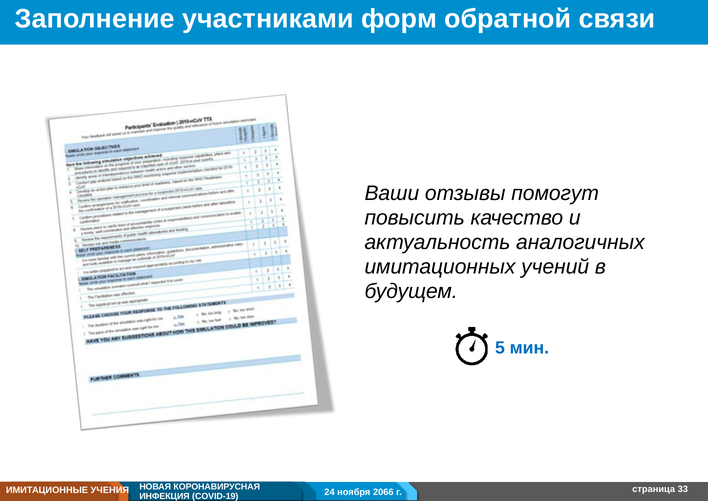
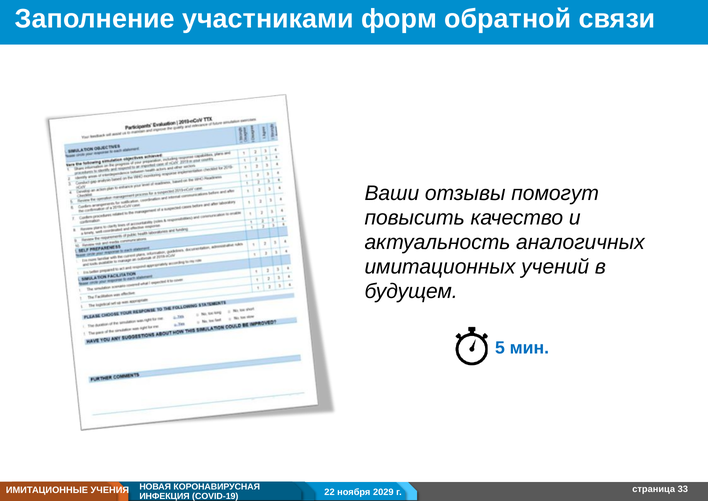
24: 24 -> 22
2066: 2066 -> 2029
